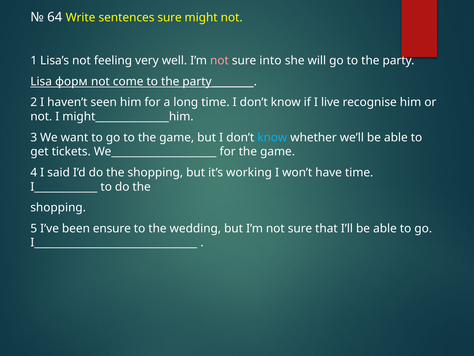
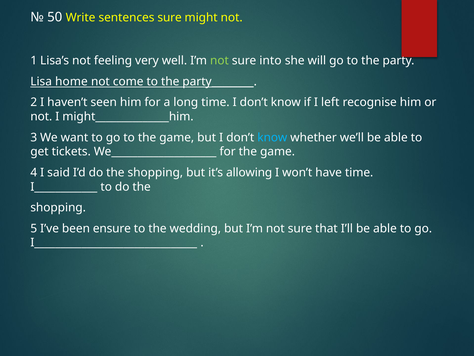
64: 64 -> 50
not at (219, 61) colour: pink -> light green
форм: форм -> home
live: live -> left
working: working -> allowing
